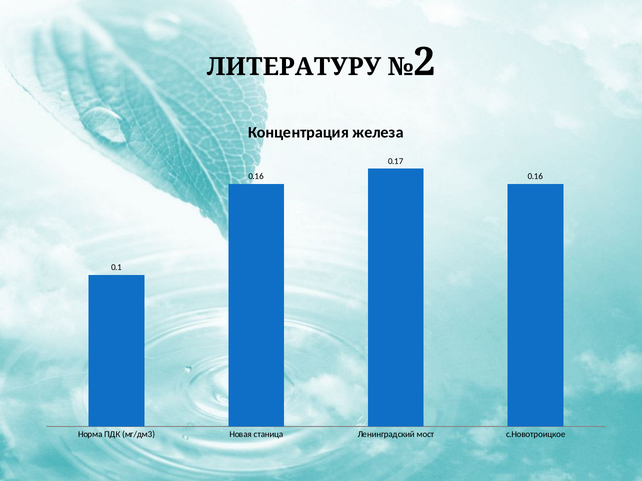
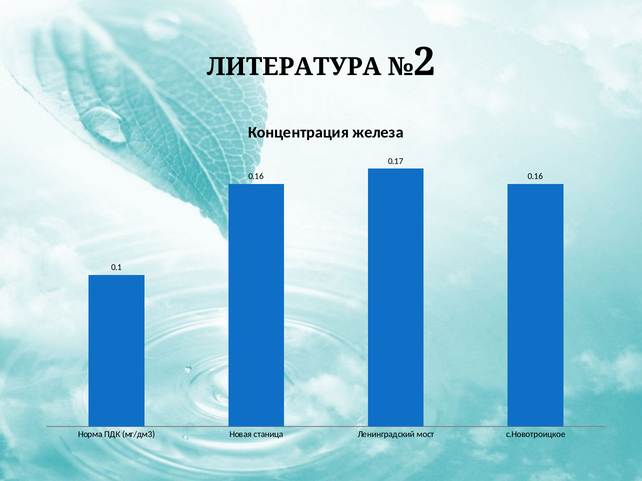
ЛИТЕРАТУРУ: ЛИТЕРАТУРУ -> ЛИТЕРАТУРА
